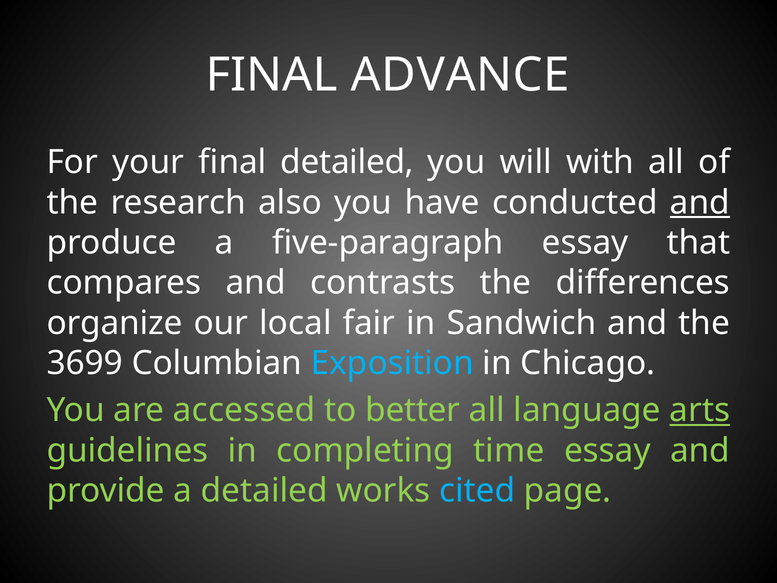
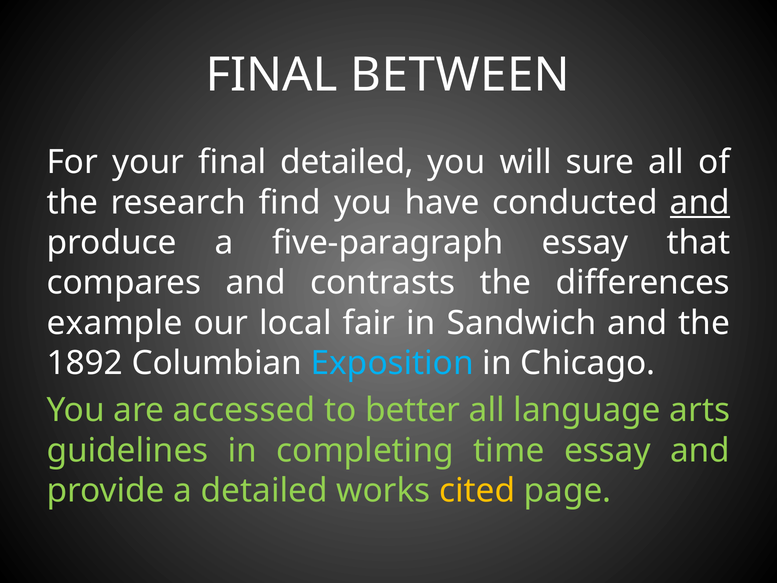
ADVANCE: ADVANCE -> BETWEEN
with: with -> sure
also: also -> find
organize: organize -> example
3699: 3699 -> 1892
arts underline: present -> none
cited colour: light blue -> yellow
